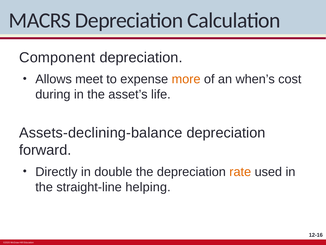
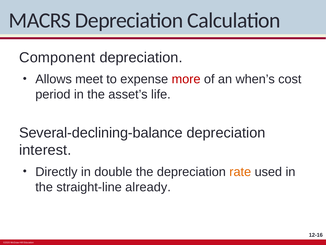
more colour: orange -> red
during: during -> period
Assets-declining-balance: Assets-declining-balance -> Several-declining-balance
forward: forward -> interest
helping: helping -> already
